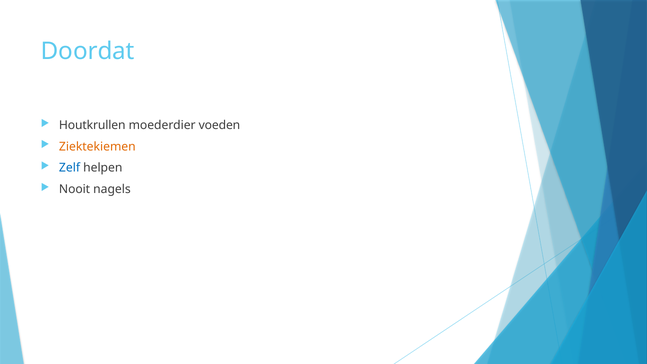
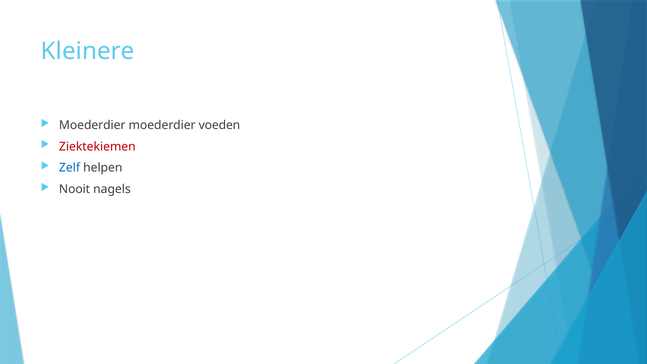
Doordat: Doordat -> Kleinere
Houtkrullen at (92, 125): Houtkrullen -> Moederdier
Ziektekiemen colour: orange -> red
